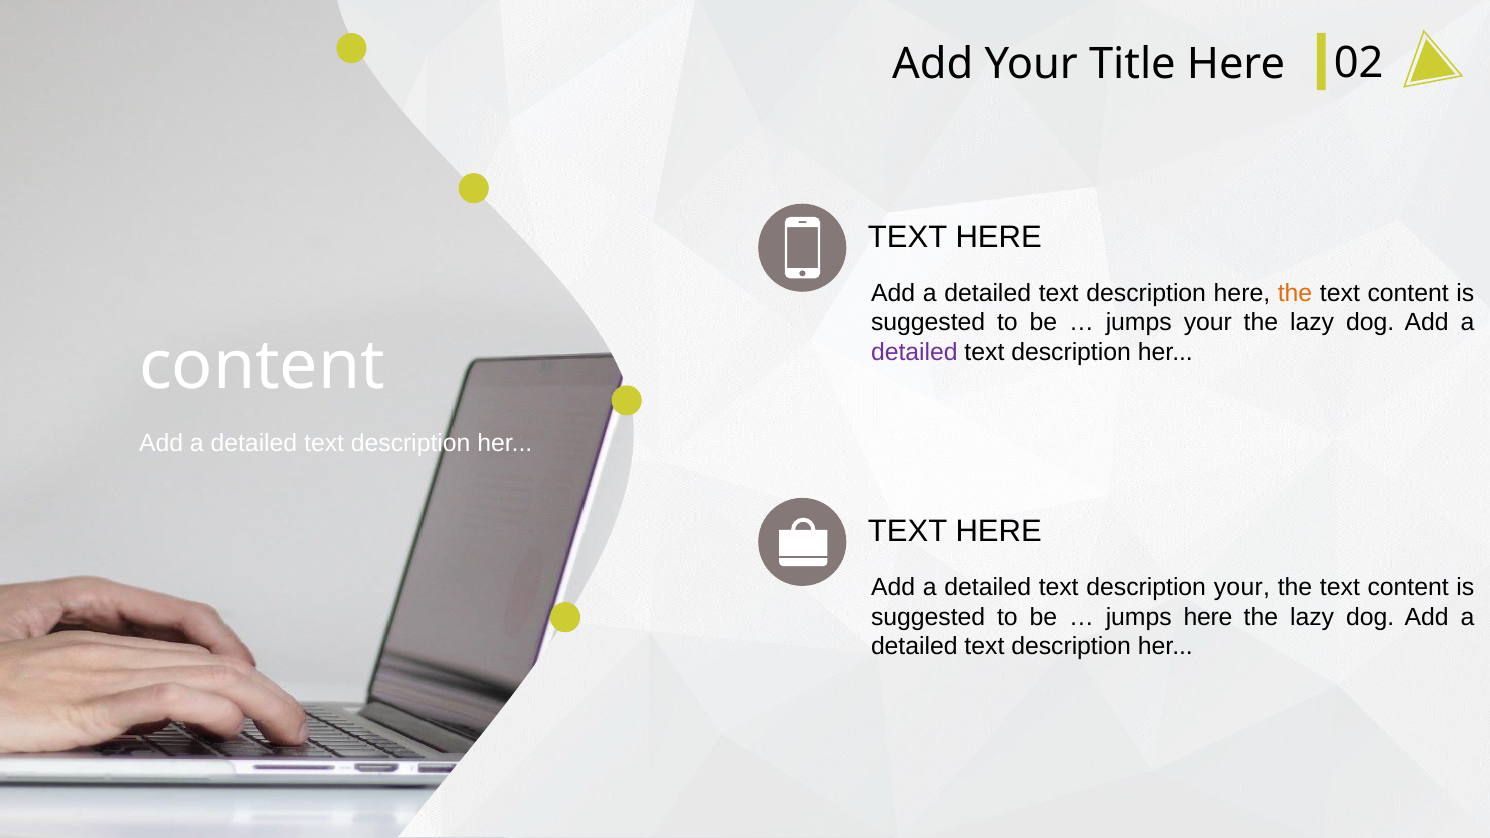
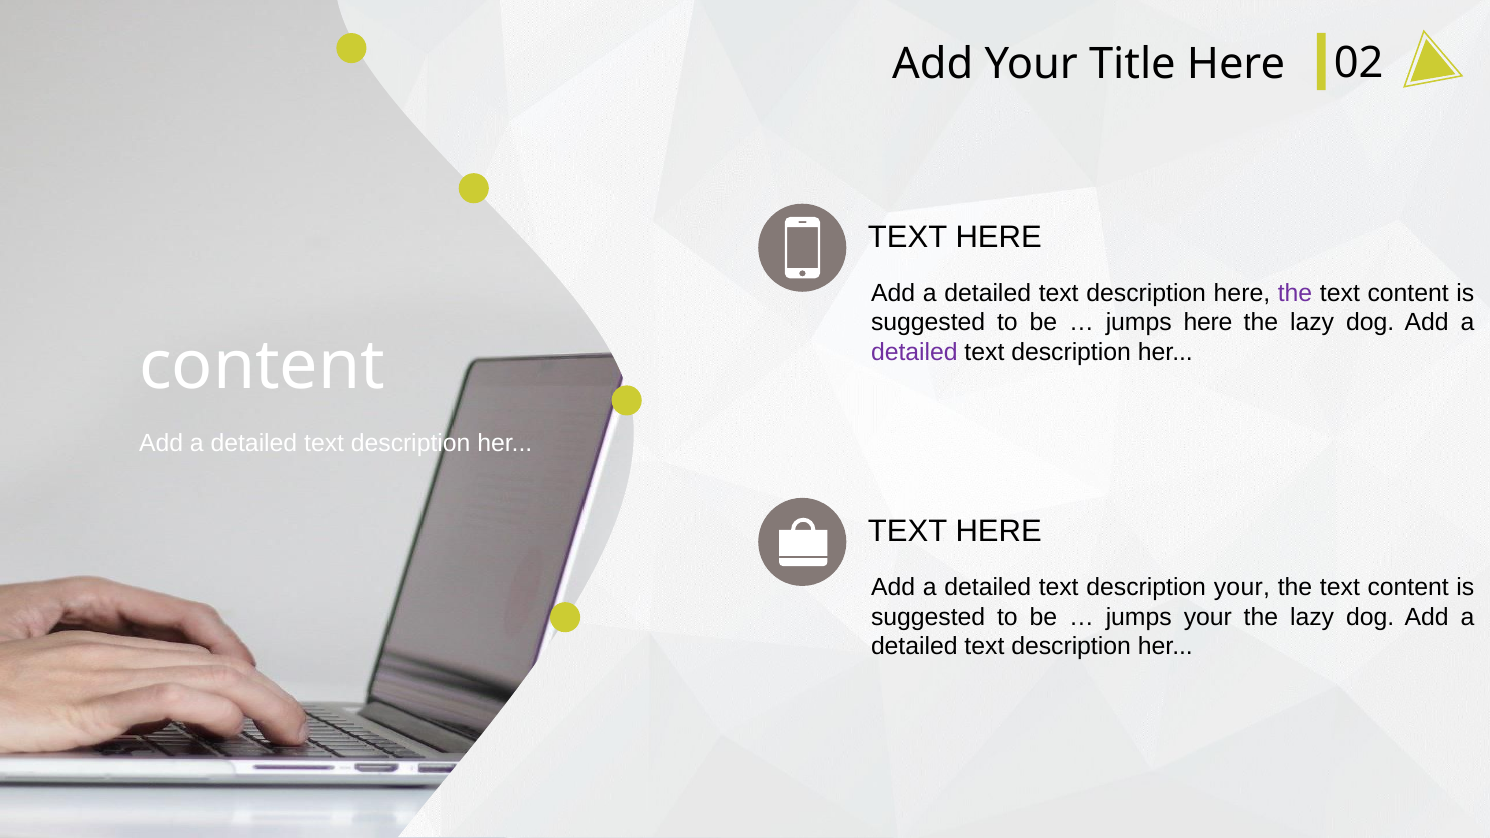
the at (1295, 293) colour: orange -> purple
jumps your: your -> here
jumps here: here -> your
